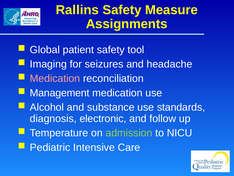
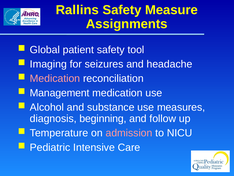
standards: standards -> measures
electronic: electronic -> beginning
admission colour: light green -> pink
